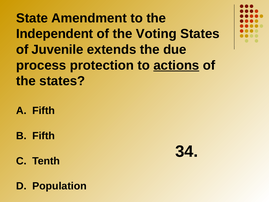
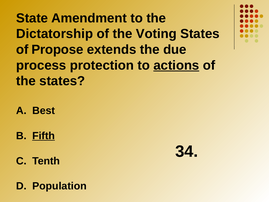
Independent: Independent -> Dictatorship
Juvenile: Juvenile -> Propose
A Fifth: Fifth -> Best
Fifth at (44, 136) underline: none -> present
